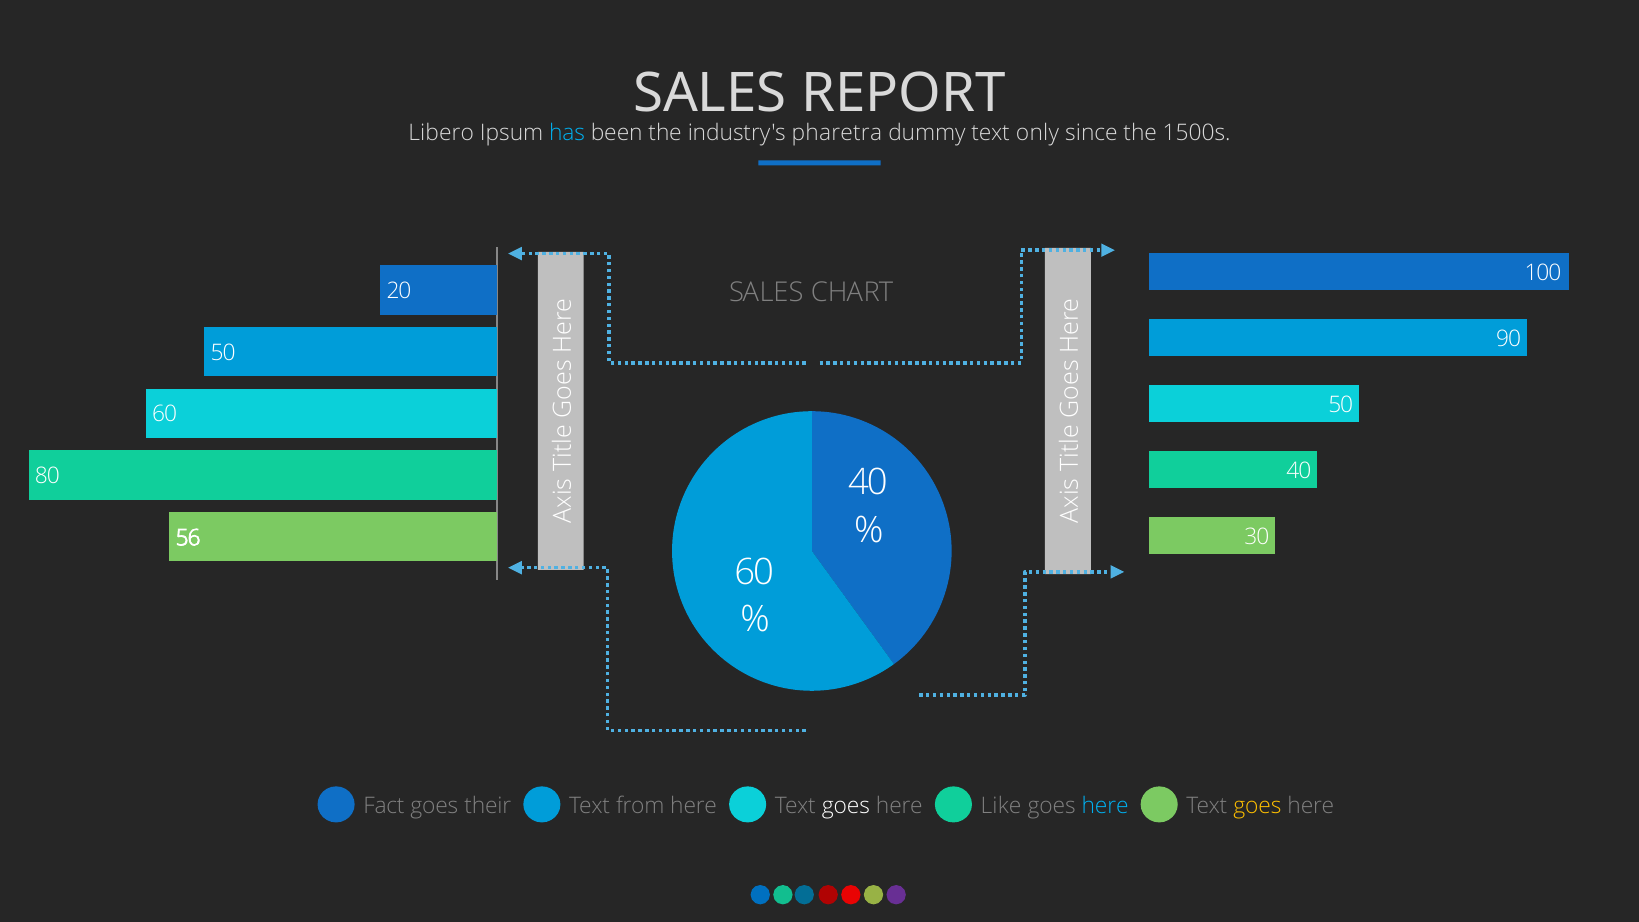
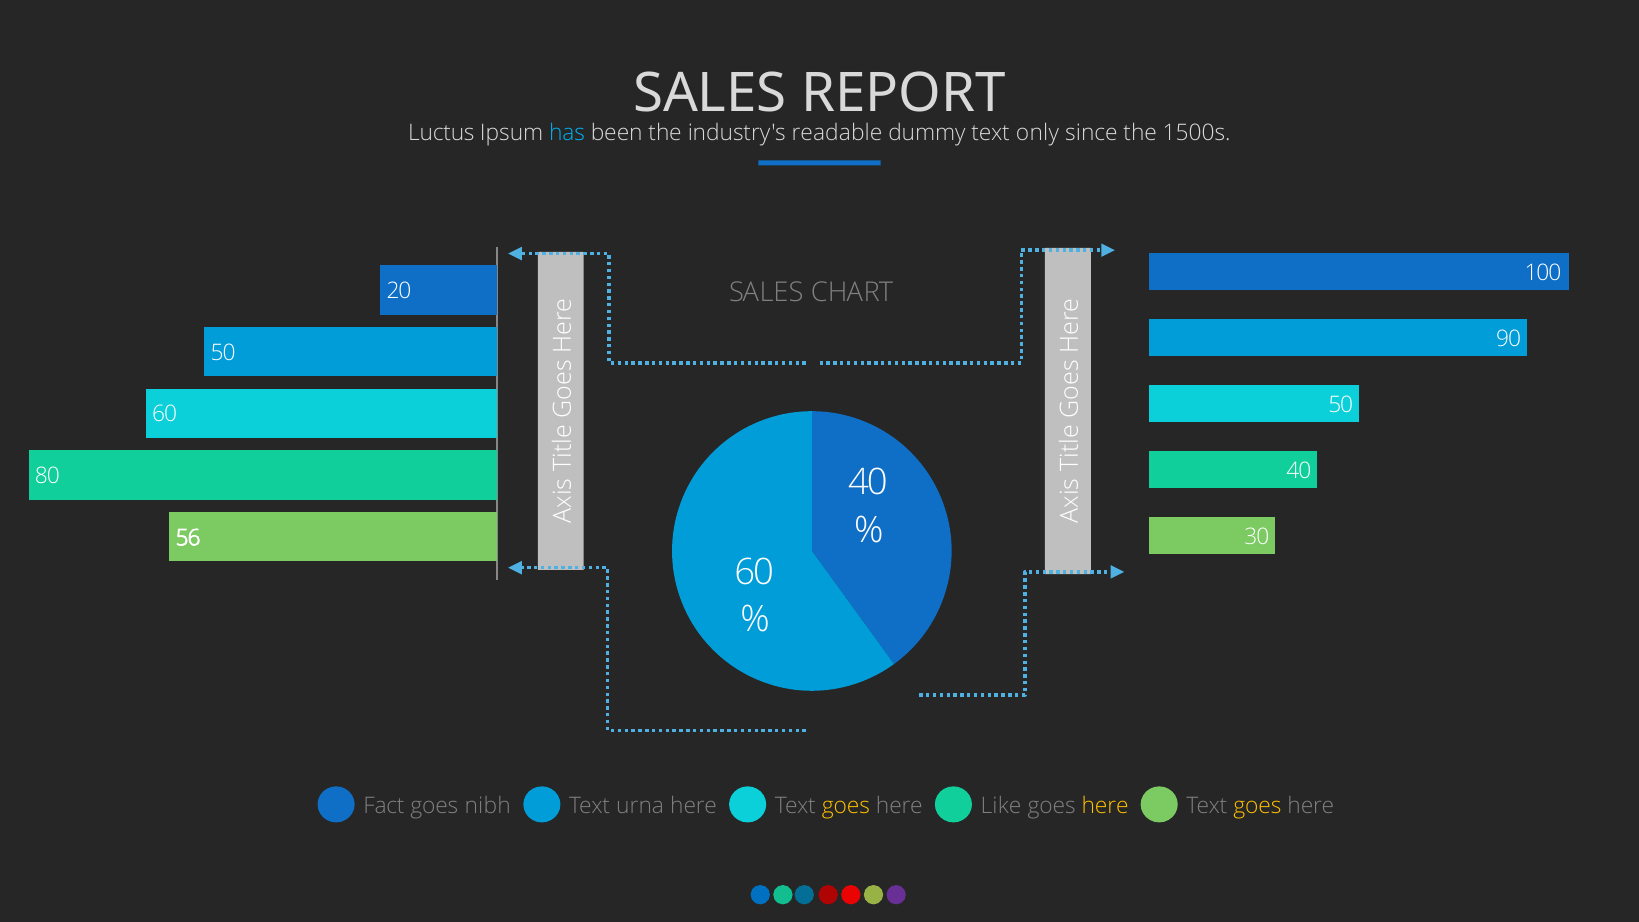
Libero: Libero -> Luctus
pharetra: pharetra -> readable
their: their -> nibh
from: from -> urna
goes at (846, 806) colour: white -> yellow
here at (1105, 806) colour: light blue -> yellow
